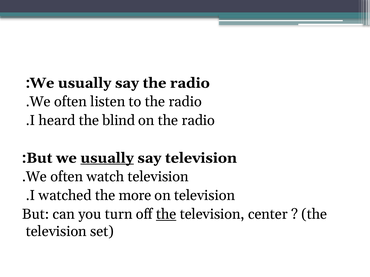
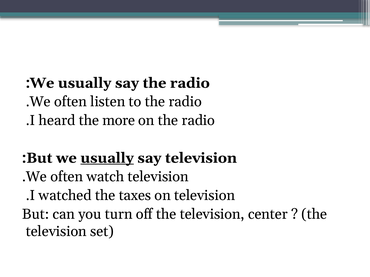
blind: blind -> more
more: more -> taxes
the at (166, 215) underline: present -> none
